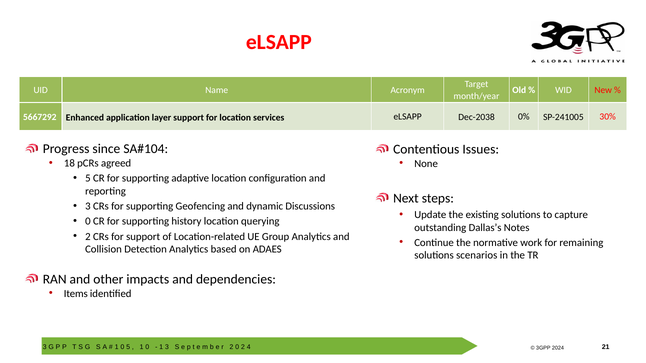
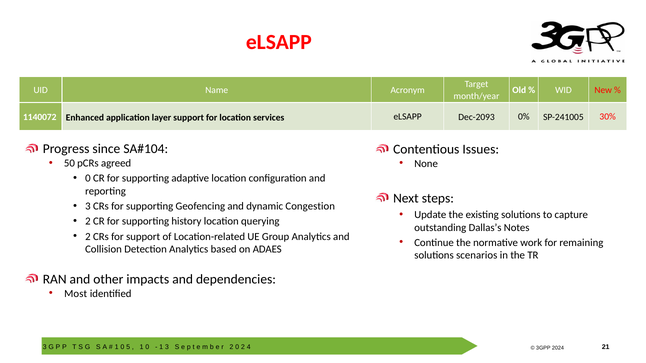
5667292: 5667292 -> 1140072
Dec-2038: Dec-2038 -> Dec-2093
18: 18 -> 50
5 at (88, 179): 5 -> 0
Discussions: Discussions -> Congestion
0 at (88, 222): 0 -> 2
Items: Items -> Most
